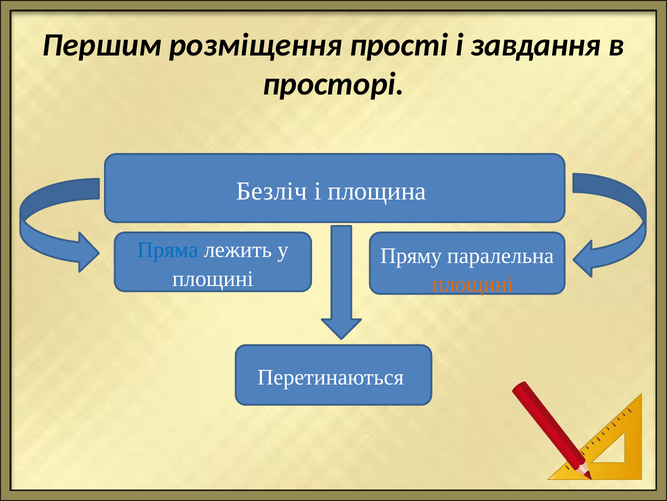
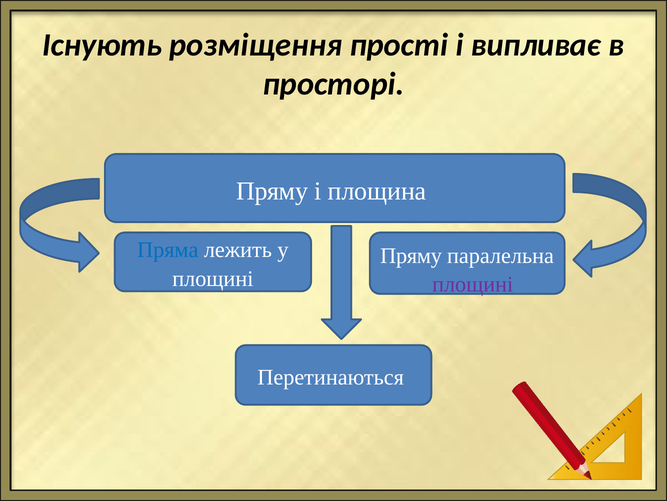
Першим: Першим -> Існують
завдання: завдання -> випливає
Безліч at (272, 191): Безліч -> Пряму
площині at (473, 284) colour: orange -> purple
